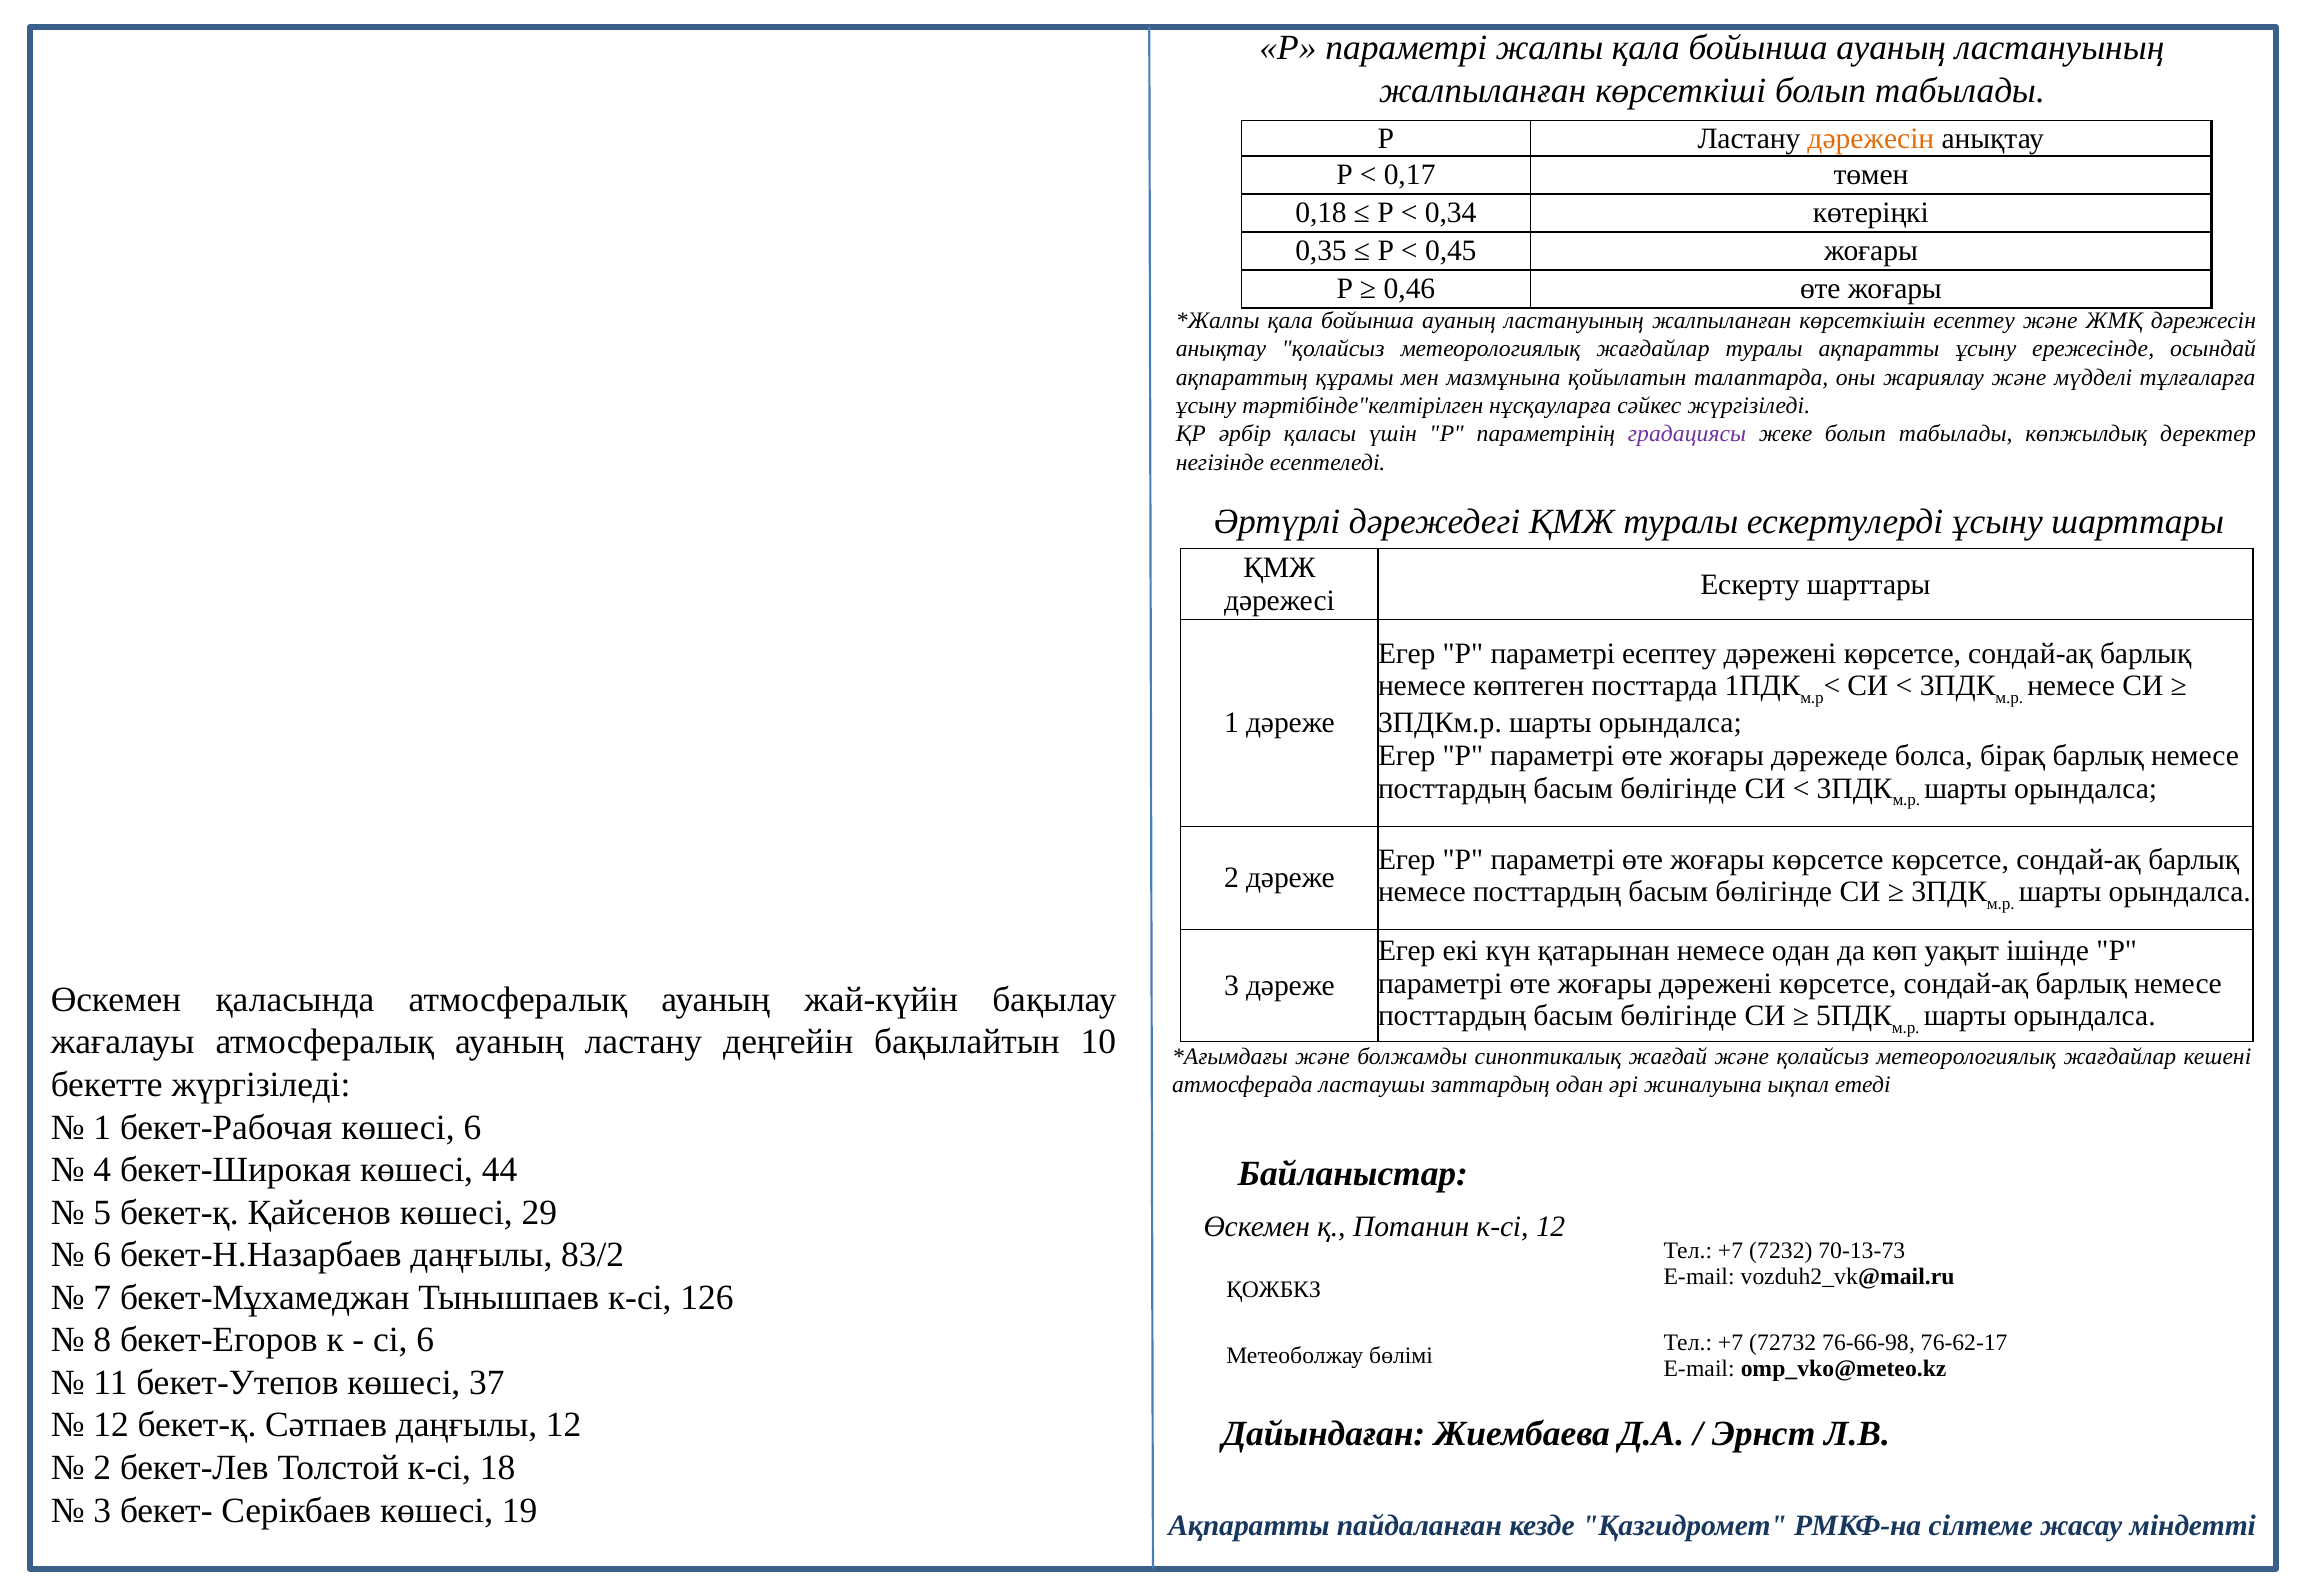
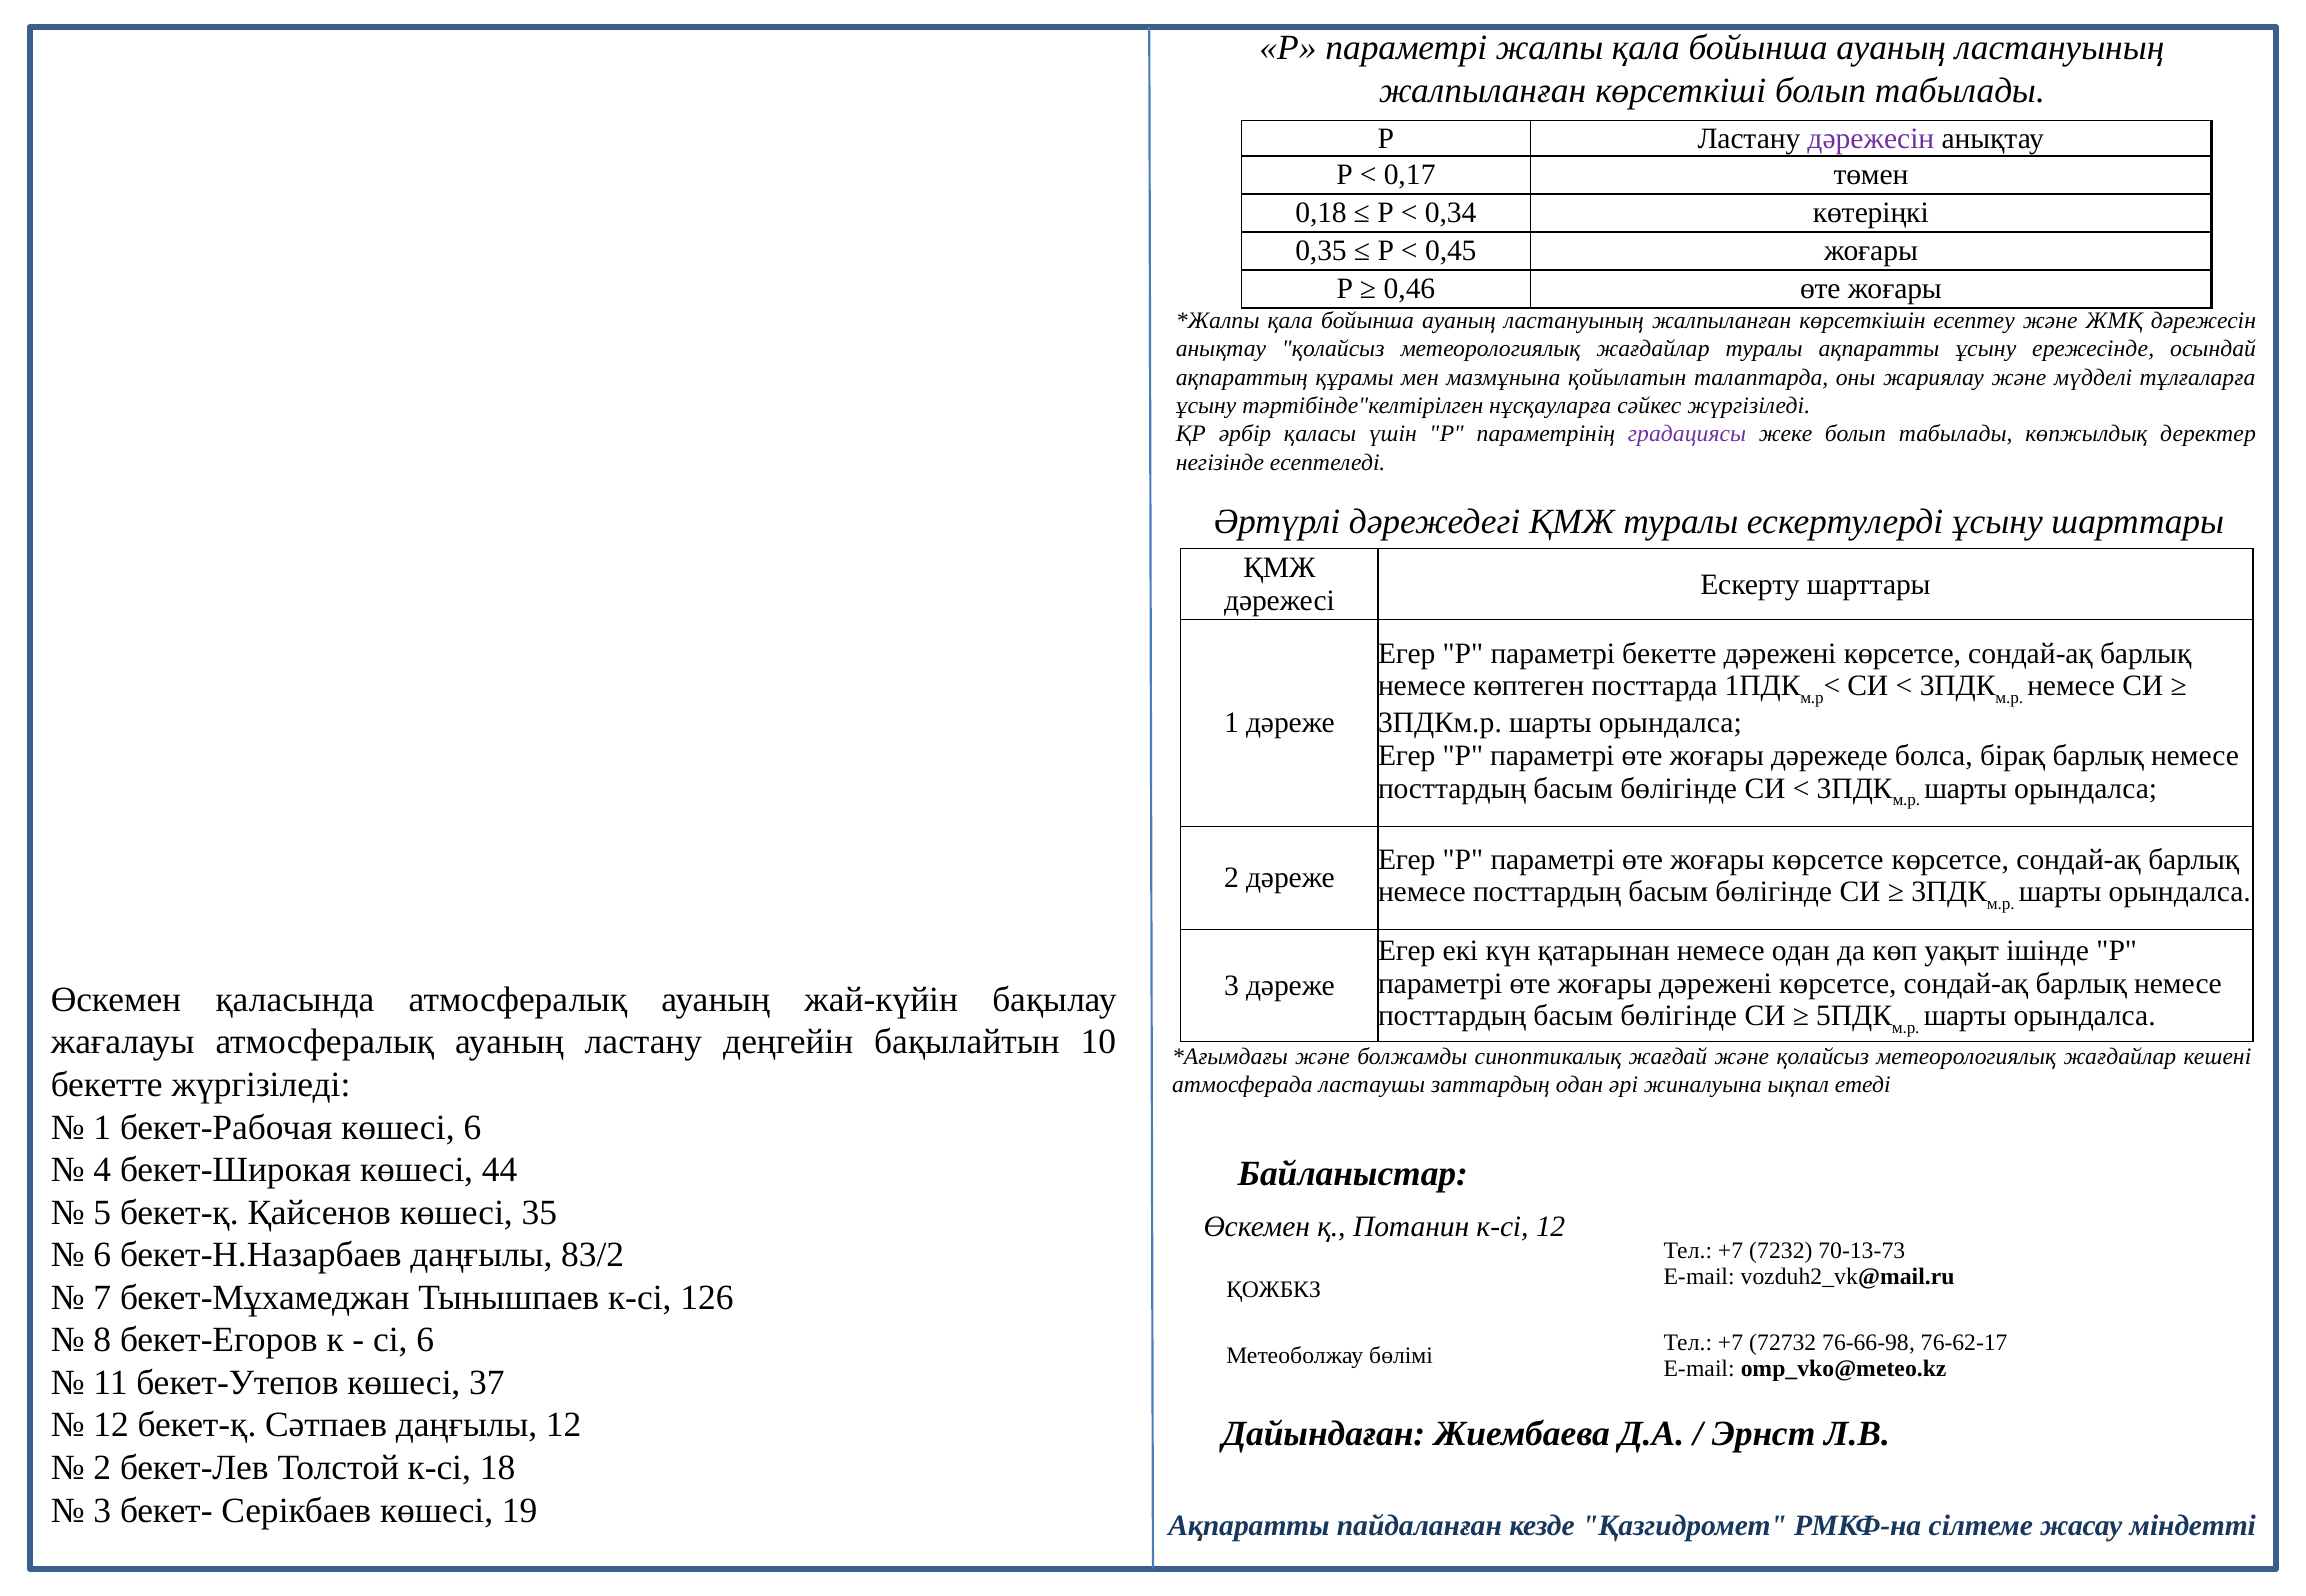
дәрежесін at (1871, 138) colour: orange -> purple
параметрі есептеу: есептеу -> бекетте
29: 29 -> 35
